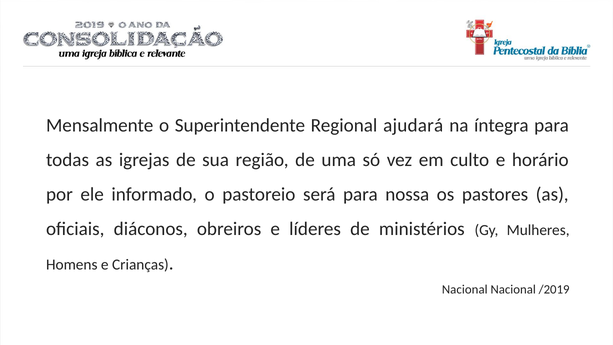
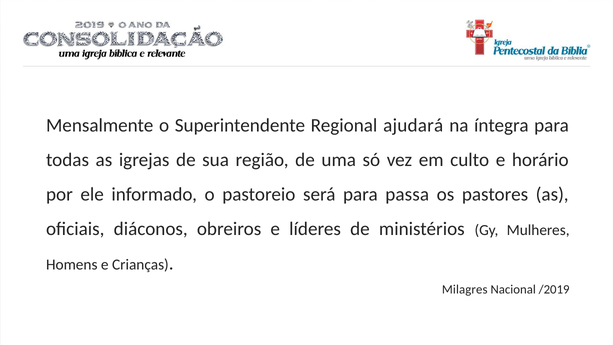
nossa: nossa -> passa
Nacional at (465, 290): Nacional -> Milagres
